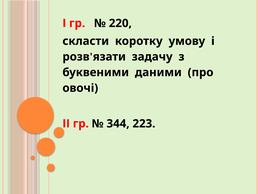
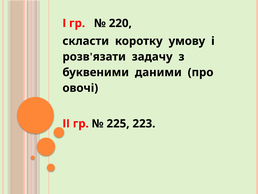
344: 344 -> 225
